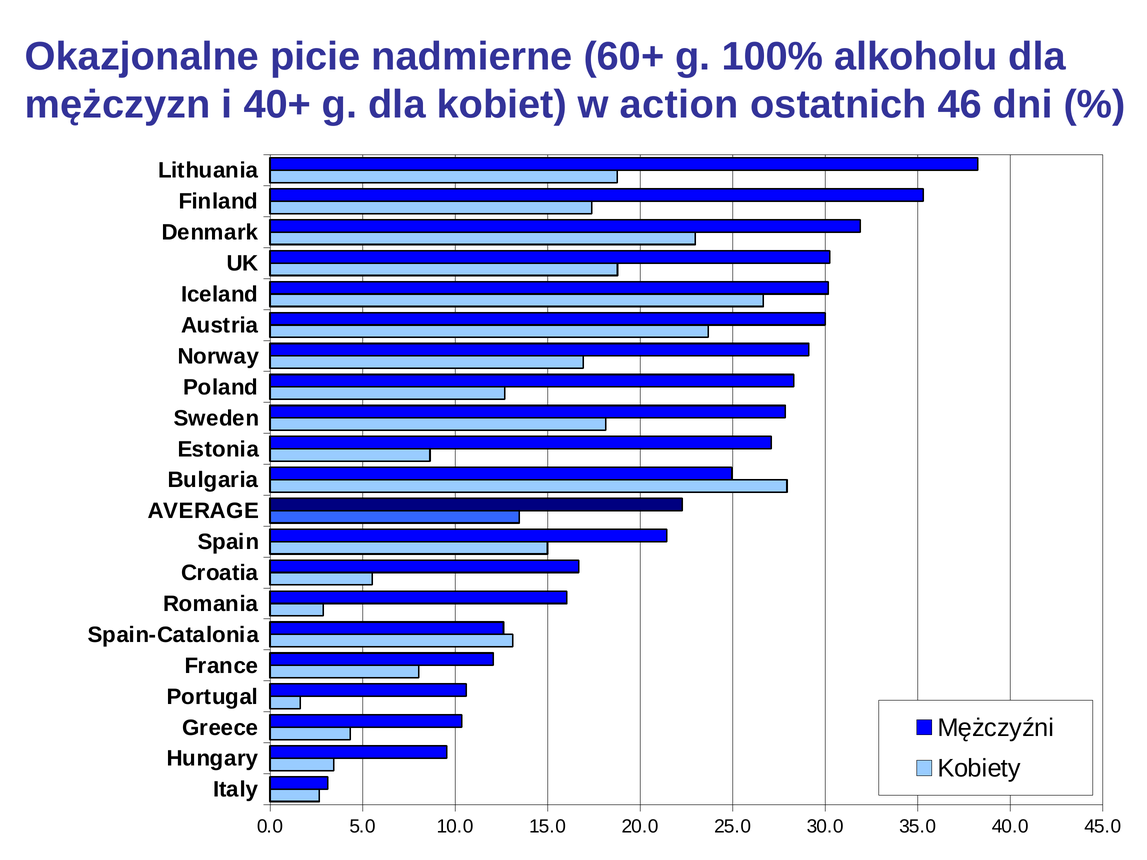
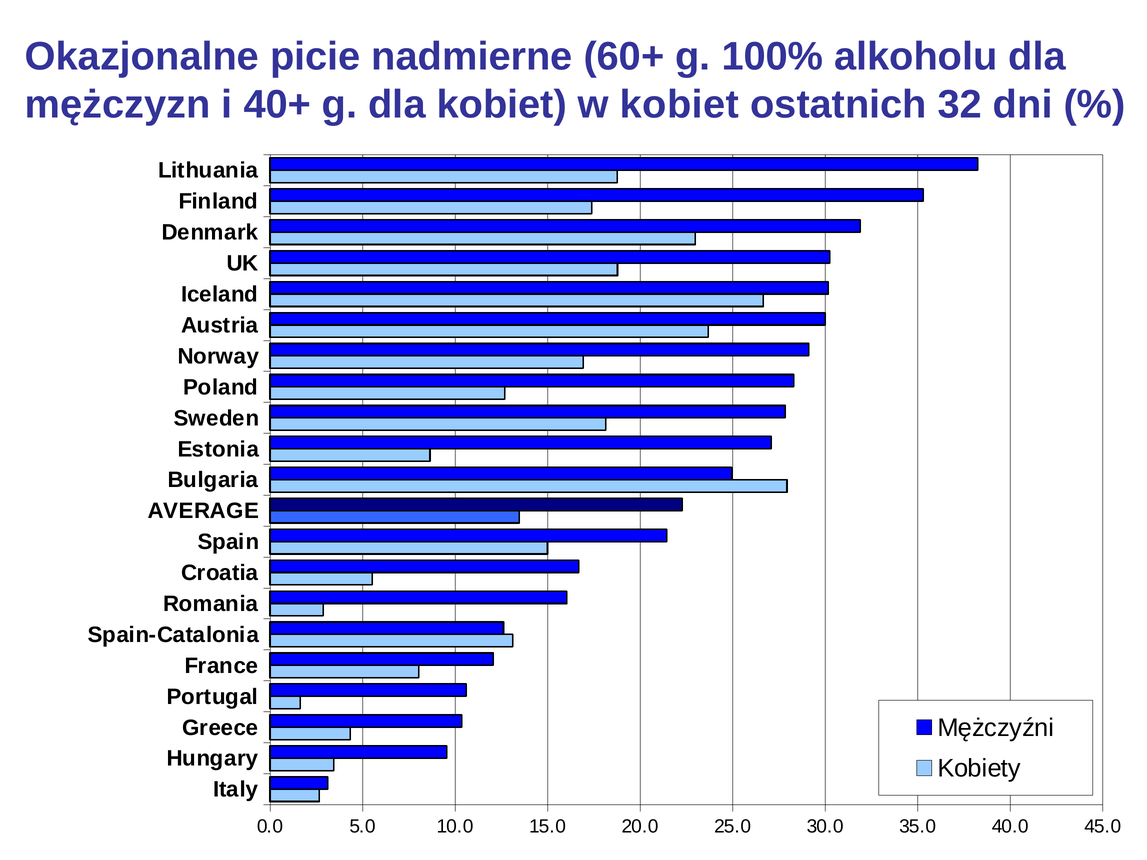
w action: action -> kobiet
46: 46 -> 32
